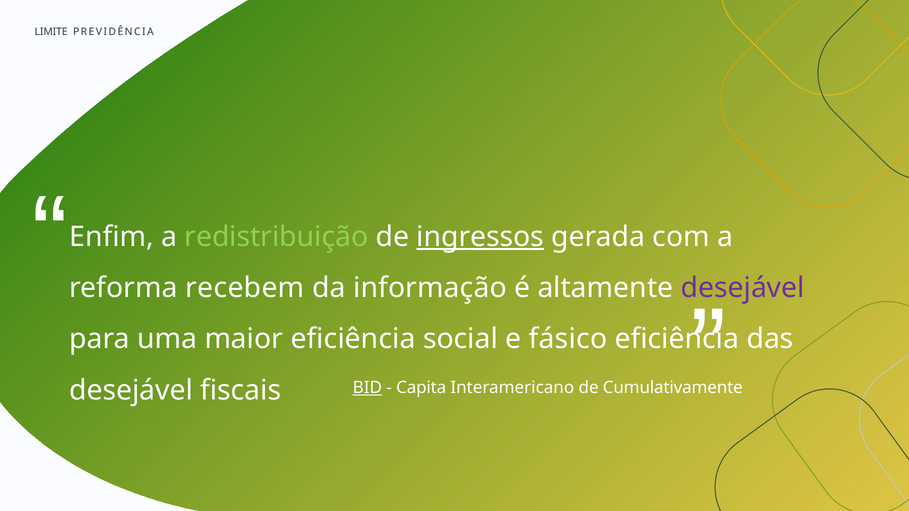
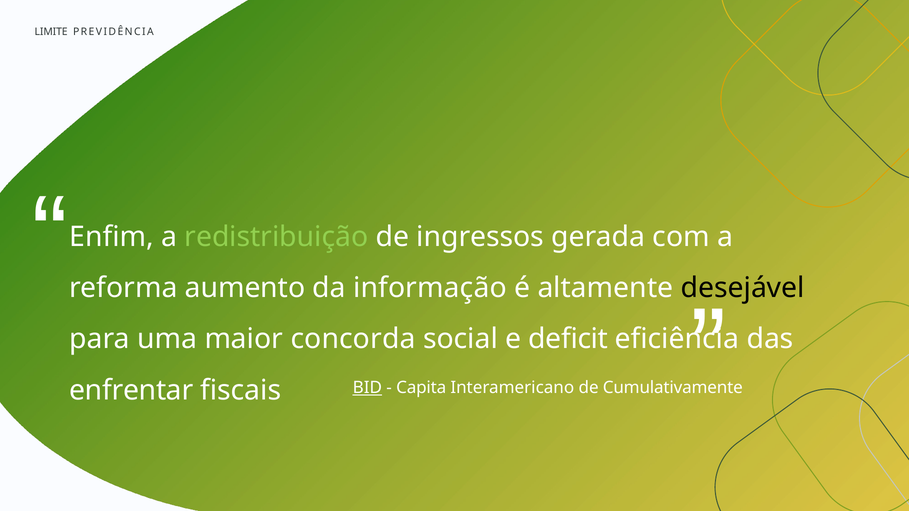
ingressos underline: present -> none
recebem: recebem -> aumento
desejável at (743, 288) colour: purple -> black
maior eficiência: eficiência -> concorda
fásico: fásico -> deficit
desejável at (131, 390): desejável -> enfrentar
